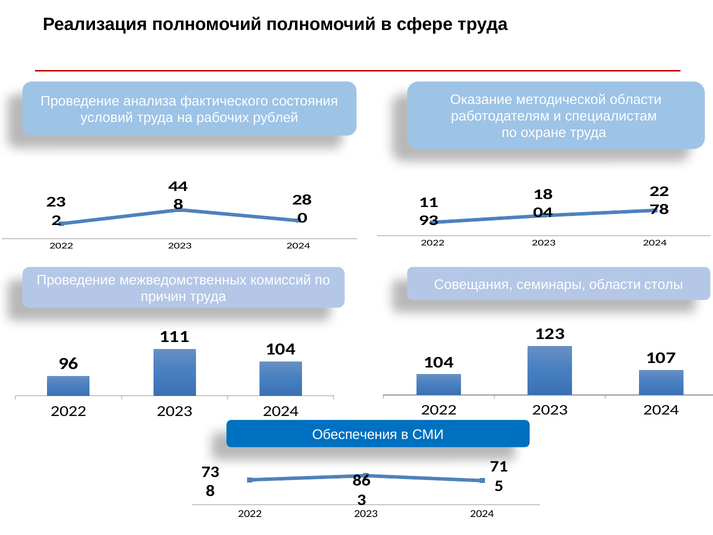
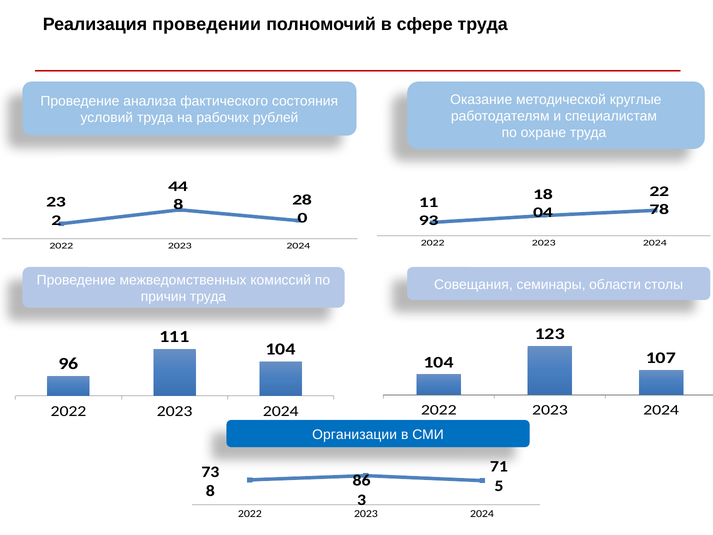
Реализация полномочий: полномочий -> проведении
методической области: области -> круглые
Обеспечения: Обеспечения -> Организации
